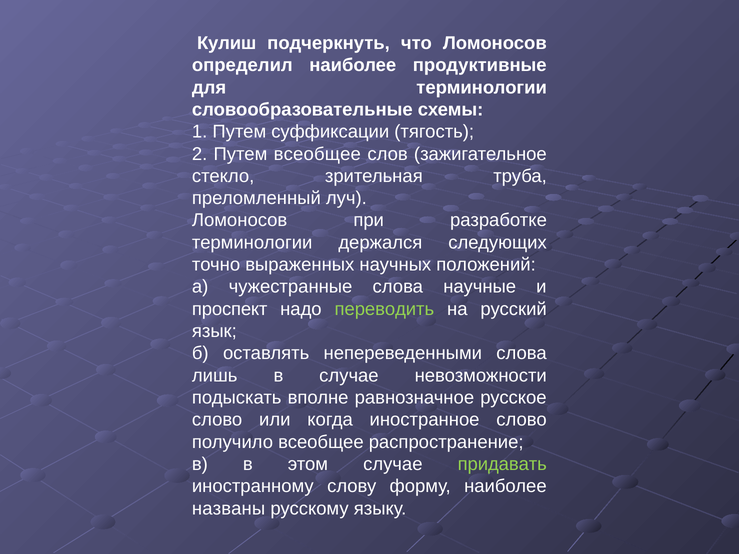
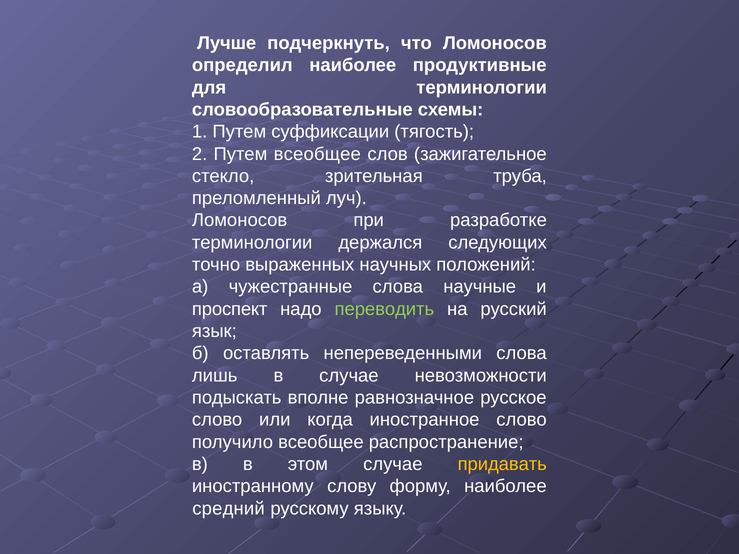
Кулиш: Кулиш -> Лучше
придавать colour: light green -> yellow
названы: названы -> средний
